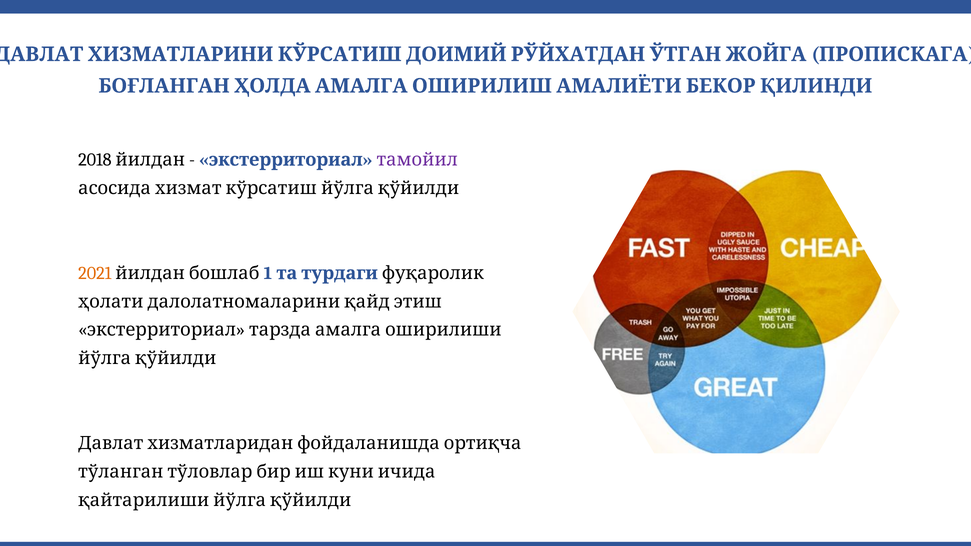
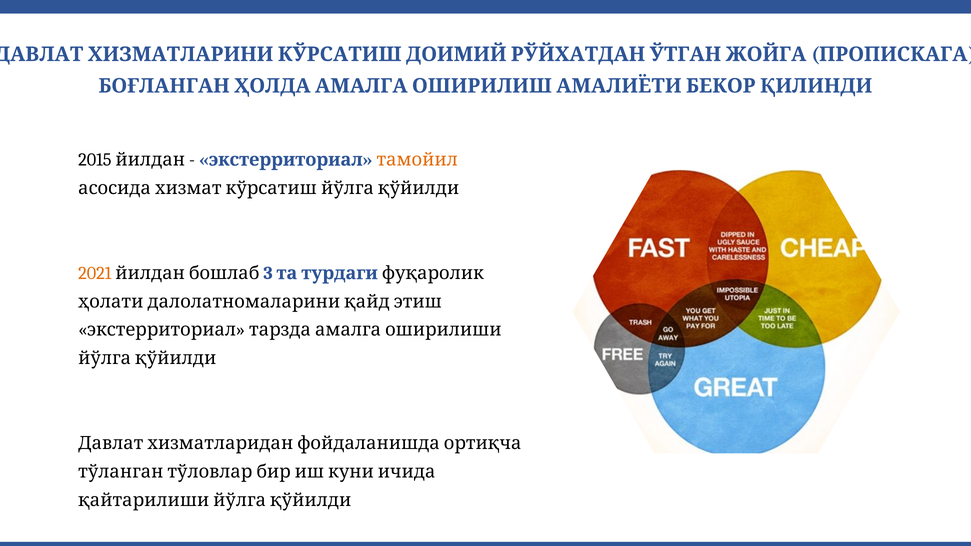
2018: 2018 -> 2015
тамойил colour: purple -> orange
1: 1 -> 3
